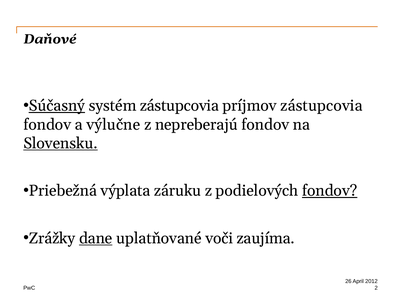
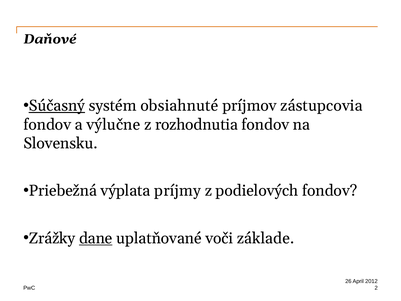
systém zástupcovia: zástupcovia -> obsiahnuté
nepreberajú: nepreberajú -> rozhodnutia
Slovensku underline: present -> none
záruku: záruku -> príjmy
fondov at (330, 191) underline: present -> none
zaujíma: zaujíma -> základe
